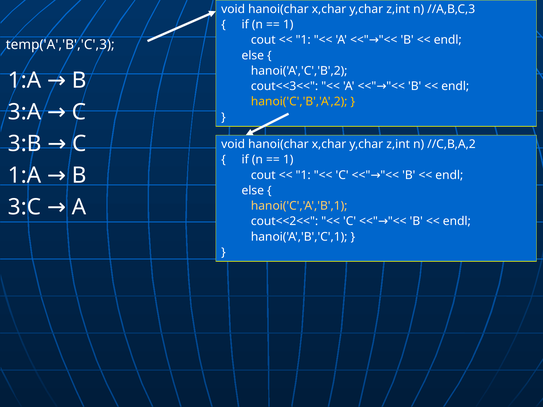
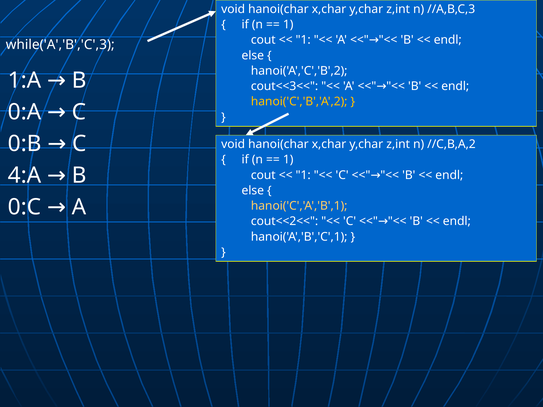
temp('A','B','C',3: temp('A','B','C',3 -> while('A','B','C',3
3:A: 3:A -> 0:A
3:B: 3:B -> 0:B
1:A at (25, 175): 1:A -> 4:A
3:C: 3:C -> 0:C
